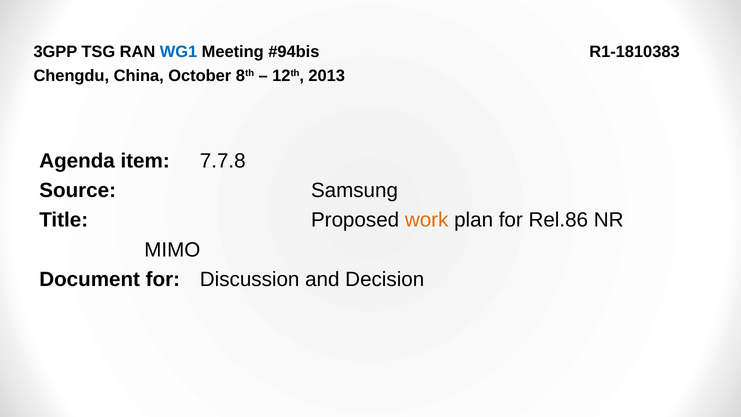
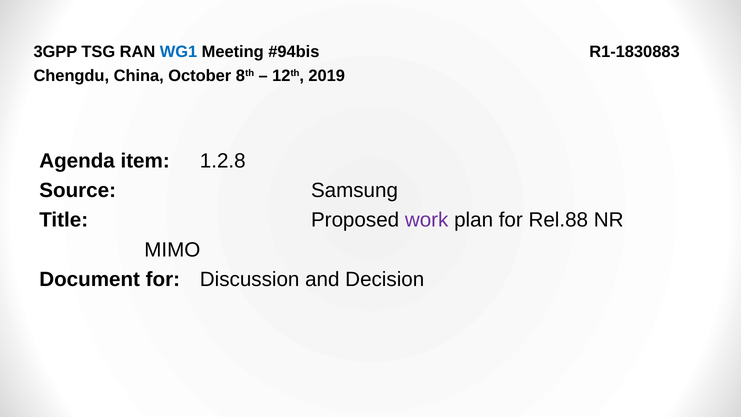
R1-1810383: R1-1810383 -> R1-1830883
2013: 2013 -> 2019
7.7.8: 7.7.8 -> 1.2.8
work colour: orange -> purple
Rel.86: Rel.86 -> Rel.88
